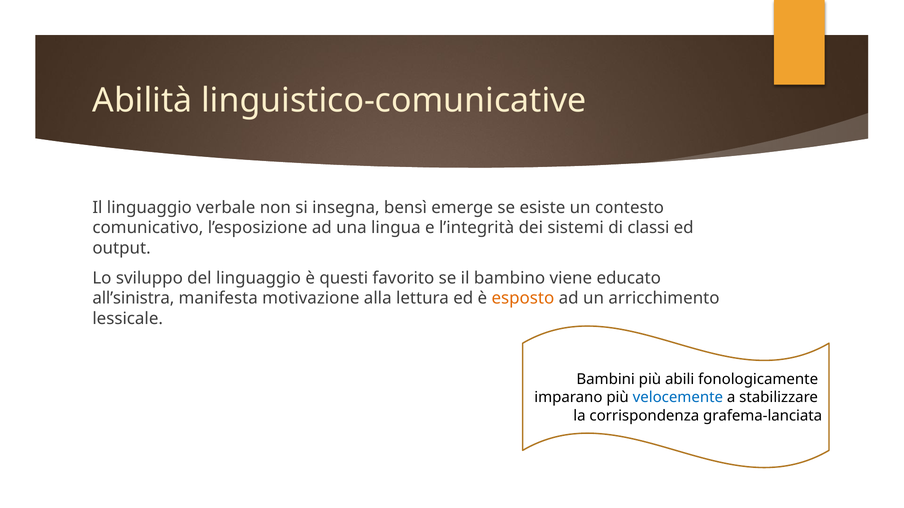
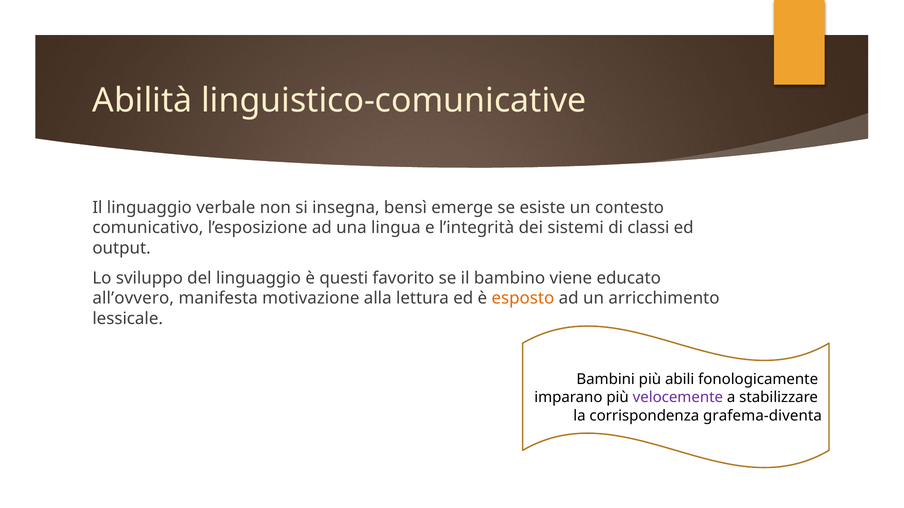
all’sinistra: all’sinistra -> all’ovvero
velocemente colour: blue -> purple
grafema-lanciata: grafema-lanciata -> grafema-diventa
